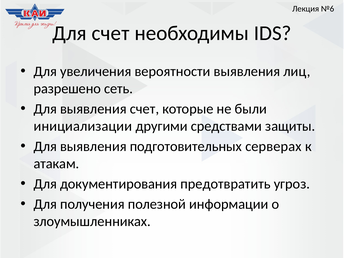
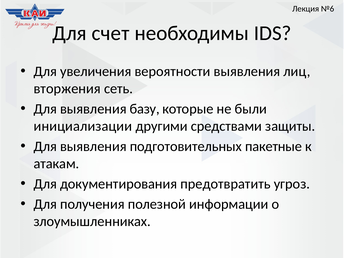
разрешено: разрешено -> вторжения
выявления счет: счет -> базу
серверах: серверах -> пакетные
